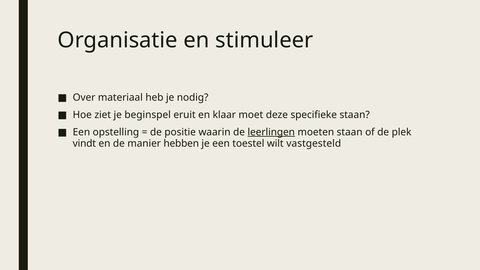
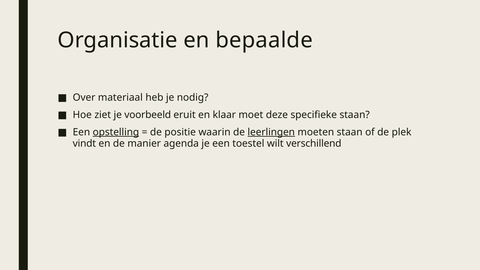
stimuleer: stimuleer -> bepaalde
beginspel: beginspel -> voorbeeld
opstelling underline: none -> present
hebben: hebben -> agenda
vastgesteld: vastgesteld -> verschillend
